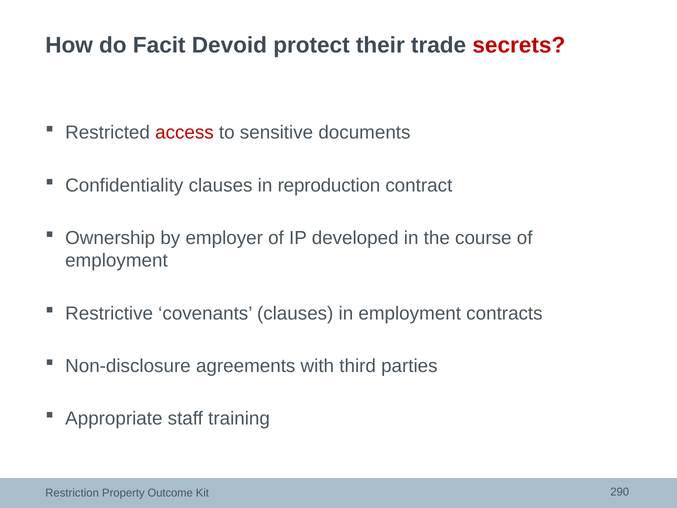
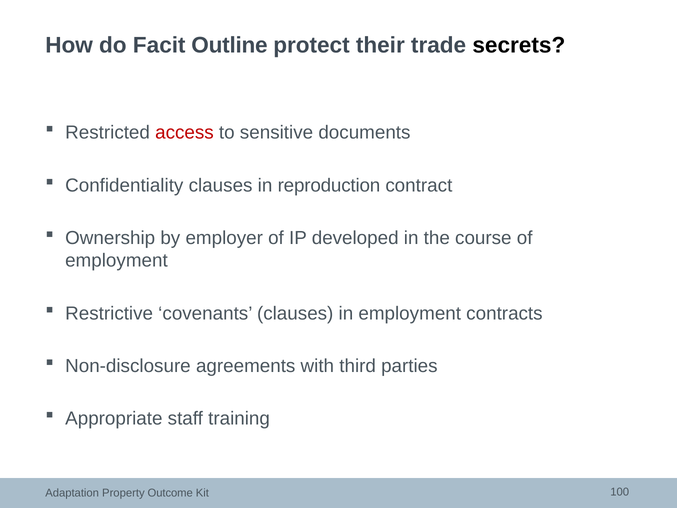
Devoid: Devoid -> Outline
secrets colour: red -> black
Restriction: Restriction -> Adaptation
290: 290 -> 100
